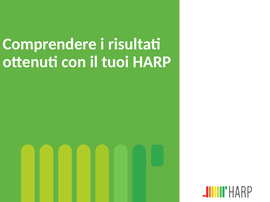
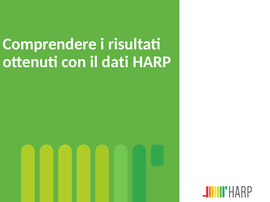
tuoi: tuoi -> dati
